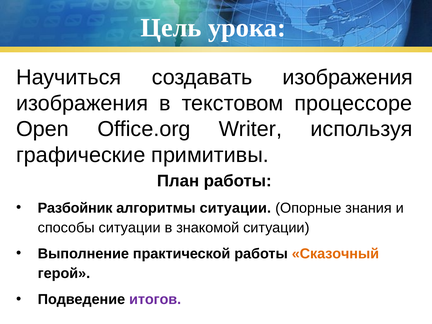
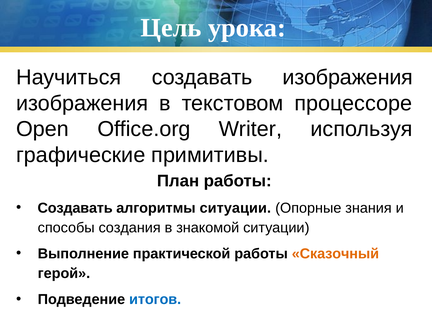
Разбойник at (75, 208): Разбойник -> Создавать
способы ситуации: ситуации -> создания
итогов colour: purple -> blue
